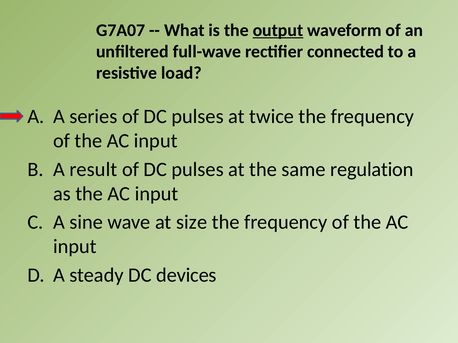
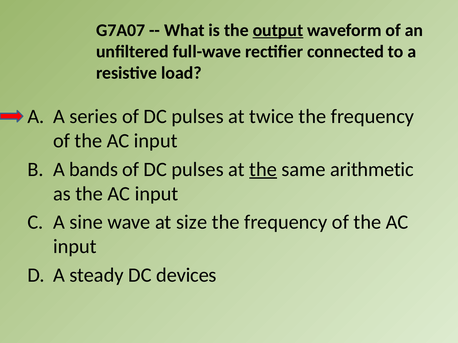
result: result -> bands
the at (263, 170) underline: none -> present
regulation: regulation -> arithmetic
